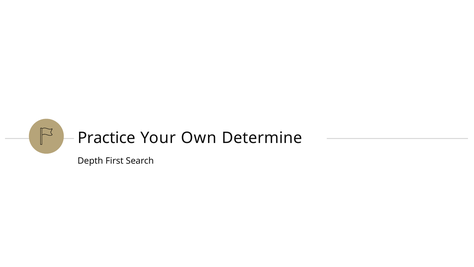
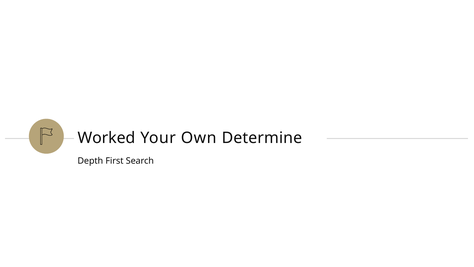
Practice: Practice -> Worked
